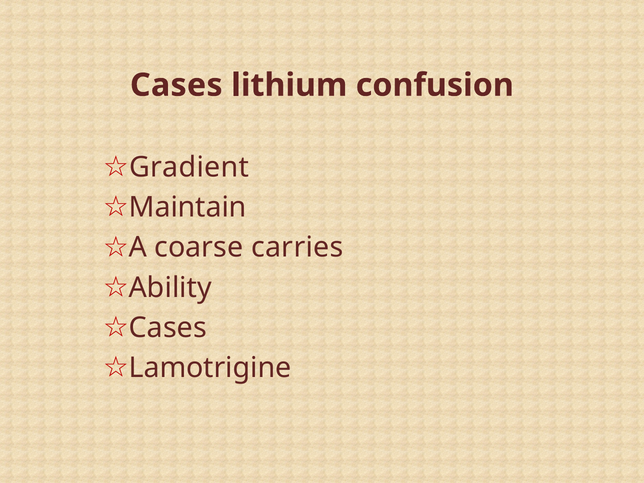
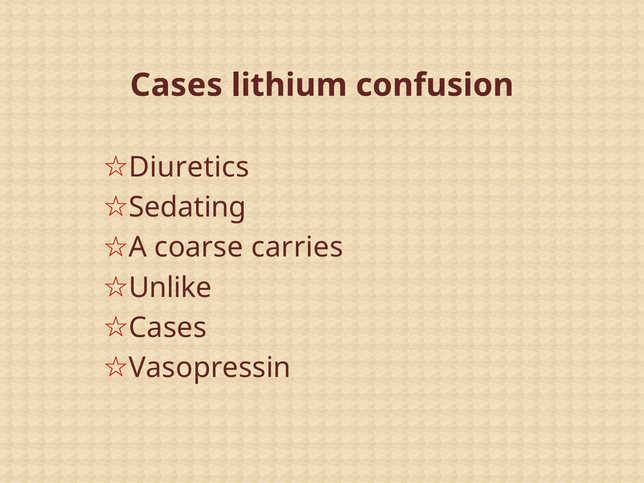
Gradient: Gradient -> Diuretics
Maintain: Maintain -> Sedating
Ability: Ability -> Unlike
Lamotrigine: Lamotrigine -> Vasopressin
